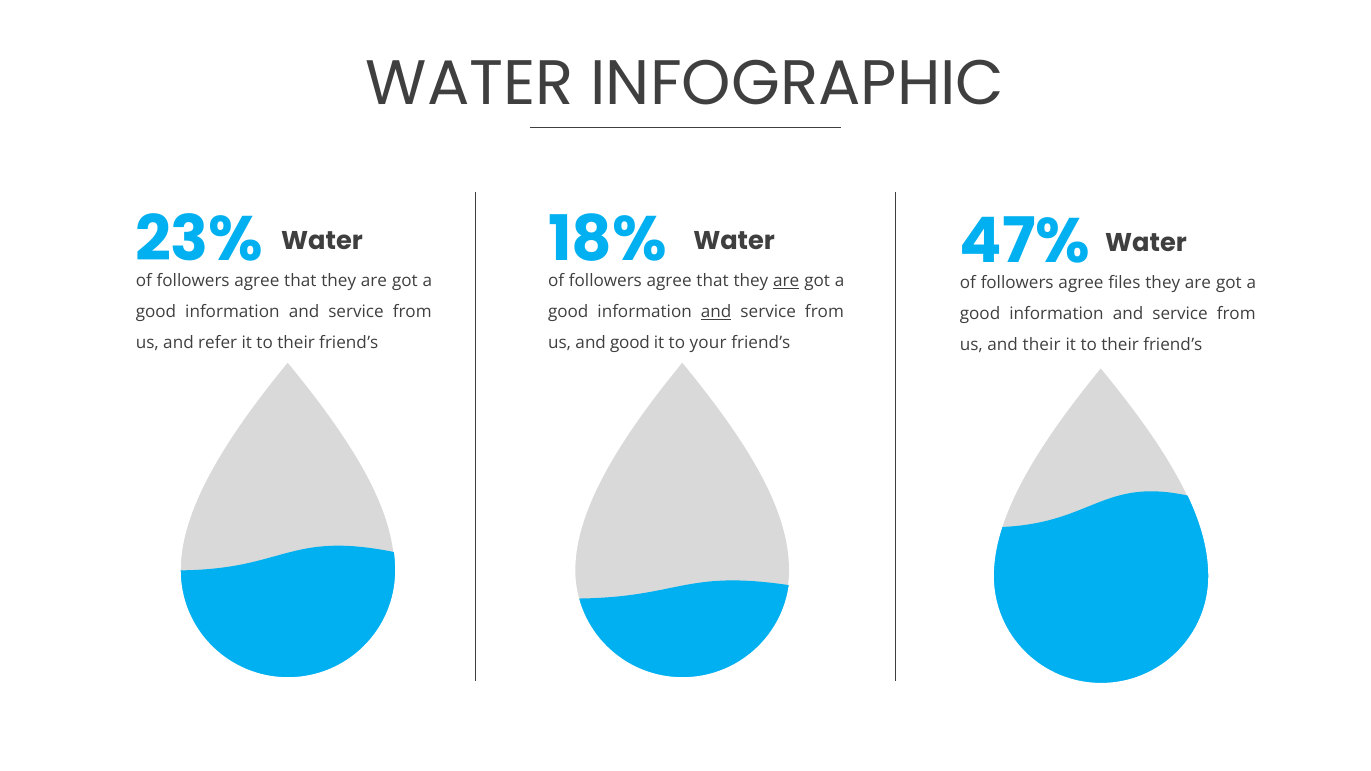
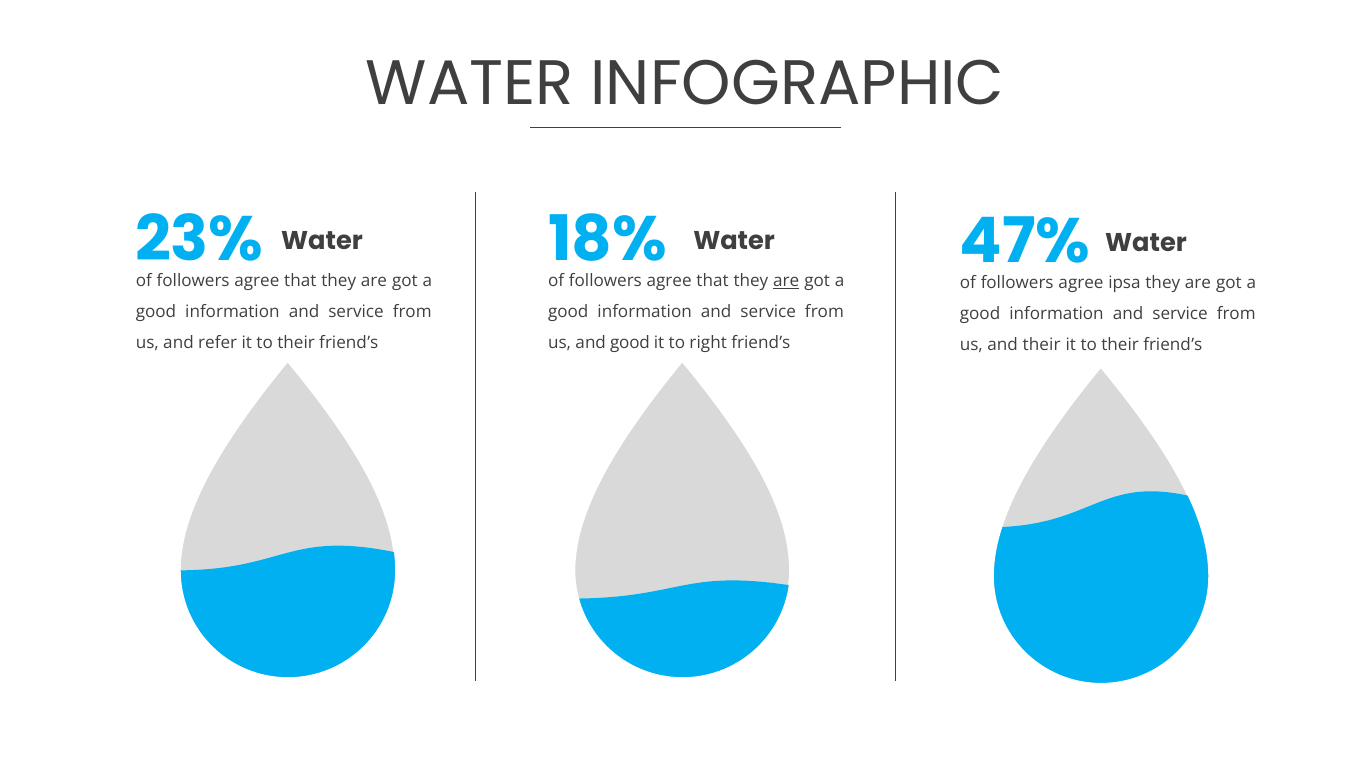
files: files -> ipsa
and at (716, 312) underline: present -> none
your: your -> right
